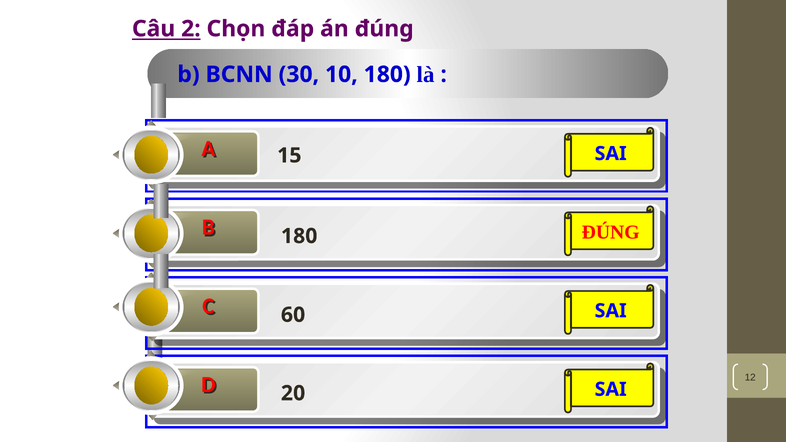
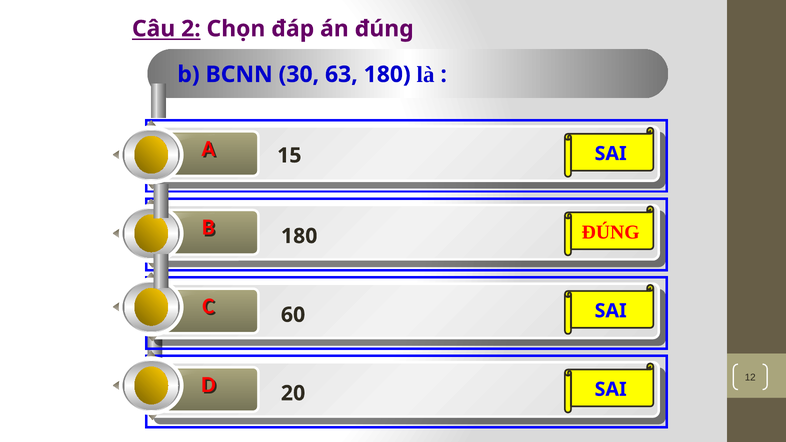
10: 10 -> 63
